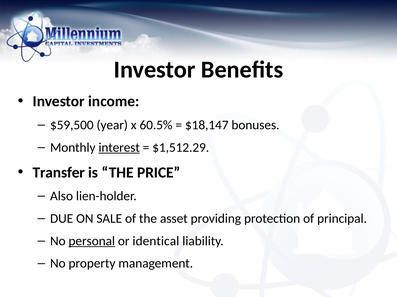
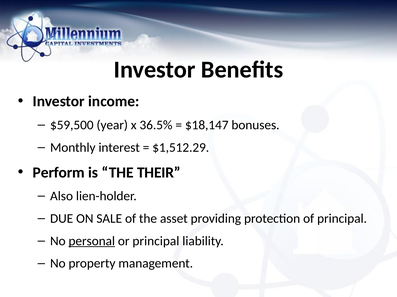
60.5%: 60.5% -> 36.5%
interest underline: present -> none
Transfer: Transfer -> Perform
PRICE: PRICE -> THEIR
or identical: identical -> principal
